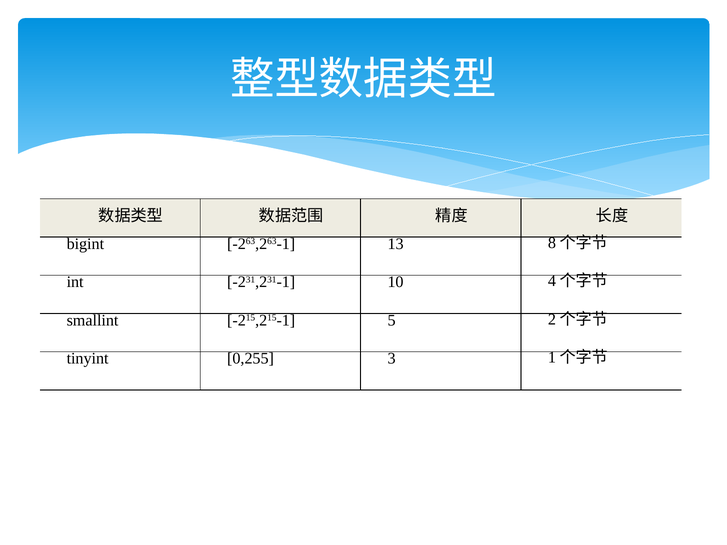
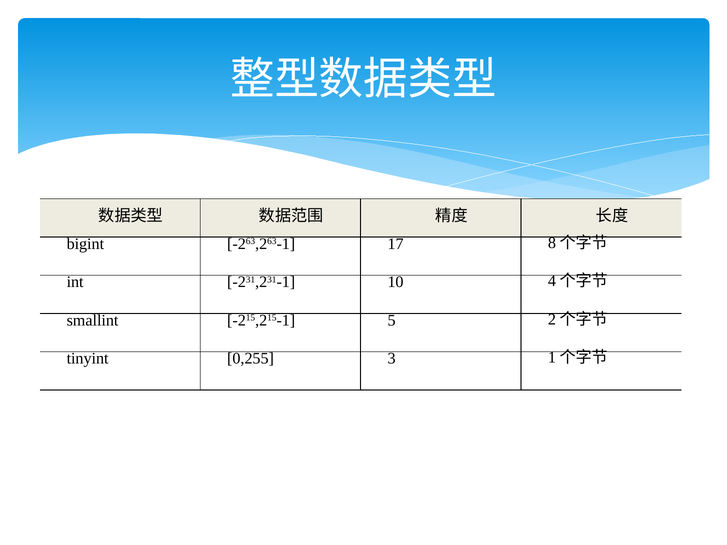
13: 13 -> 17
